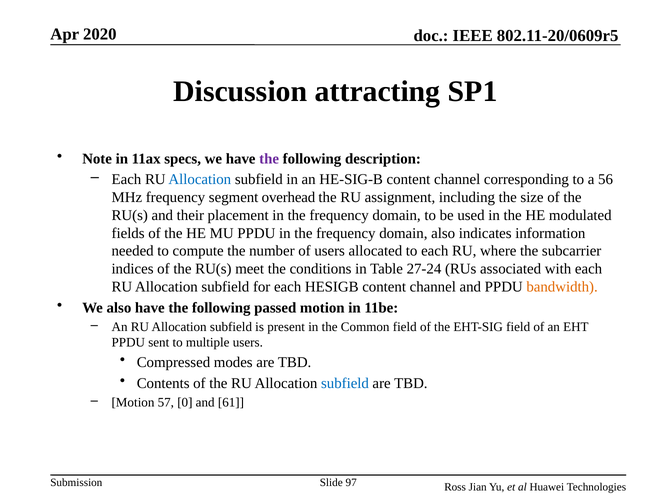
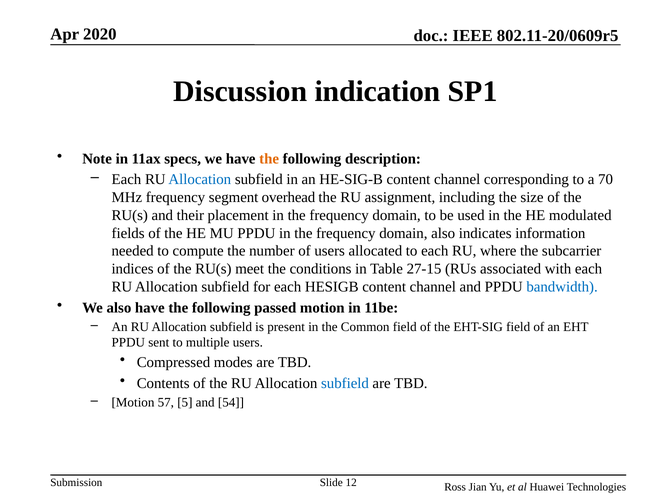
attracting: attracting -> indication
the at (269, 159) colour: purple -> orange
56: 56 -> 70
27-24: 27-24 -> 27-15
bandwidth colour: orange -> blue
0: 0 -> 5
61: 61 -> 54
97: 97 -> 12
